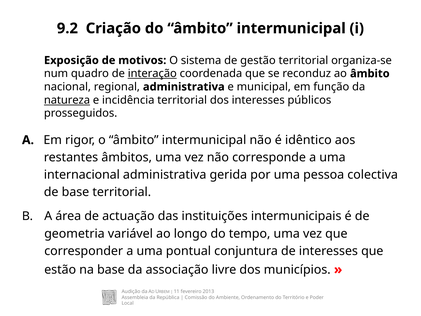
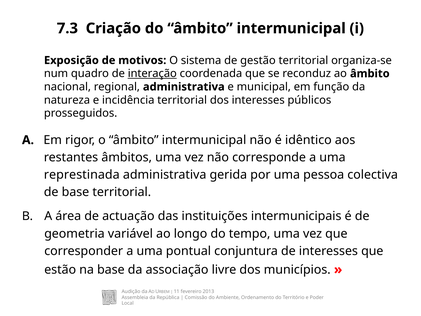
9.2: 9.2 -> 7.3
natureza underline: present -> none
internacional: internacional -> represtinada
